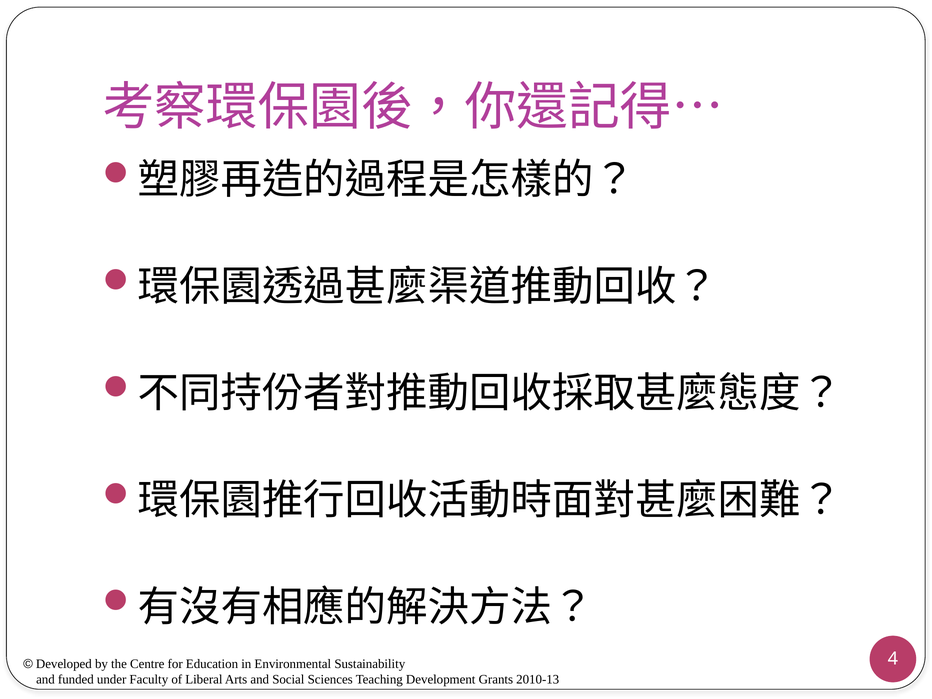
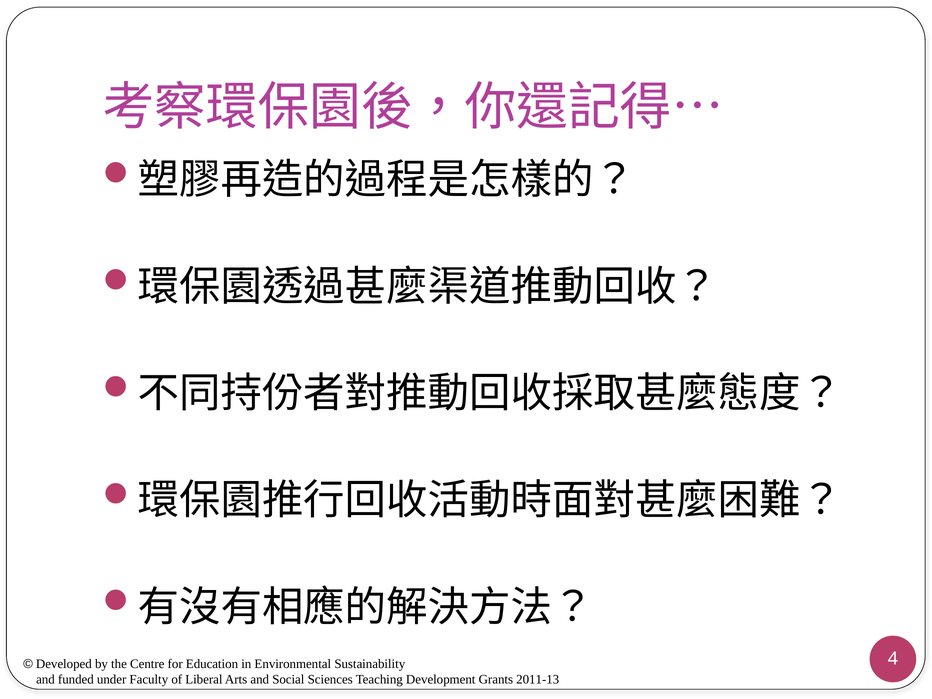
2010-13: 2010-13 -> 2011-13
